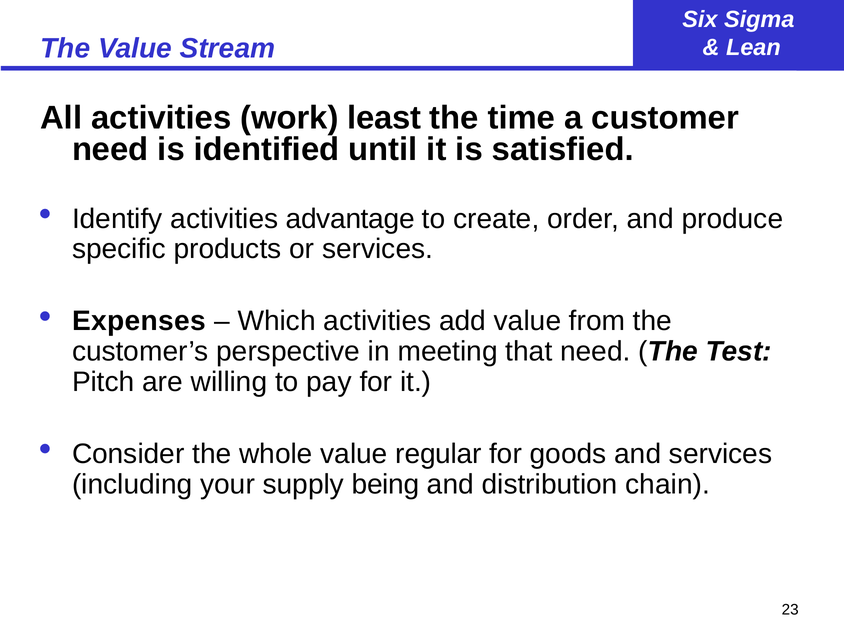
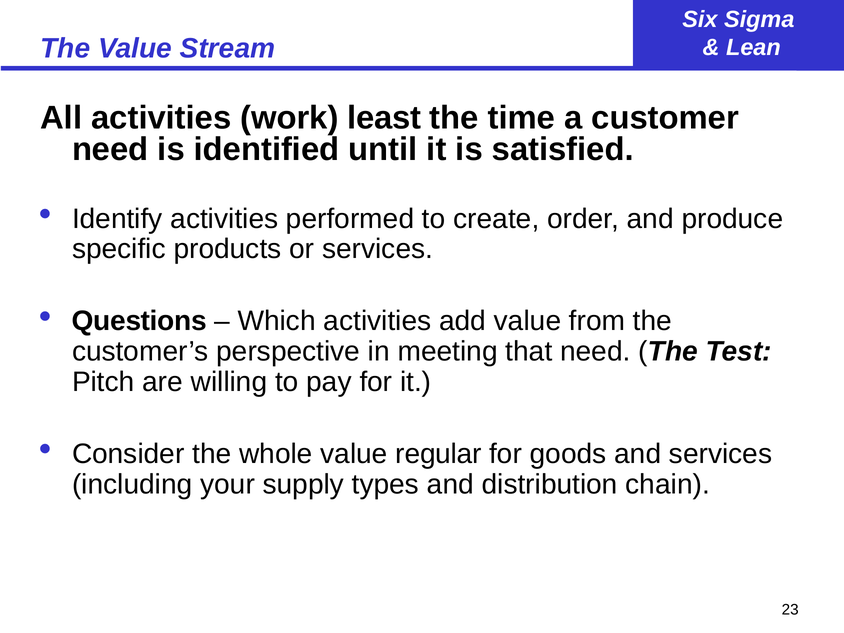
advantage: advantage -> performed
Expenses: Expenses -> Questions
being: being -> types
